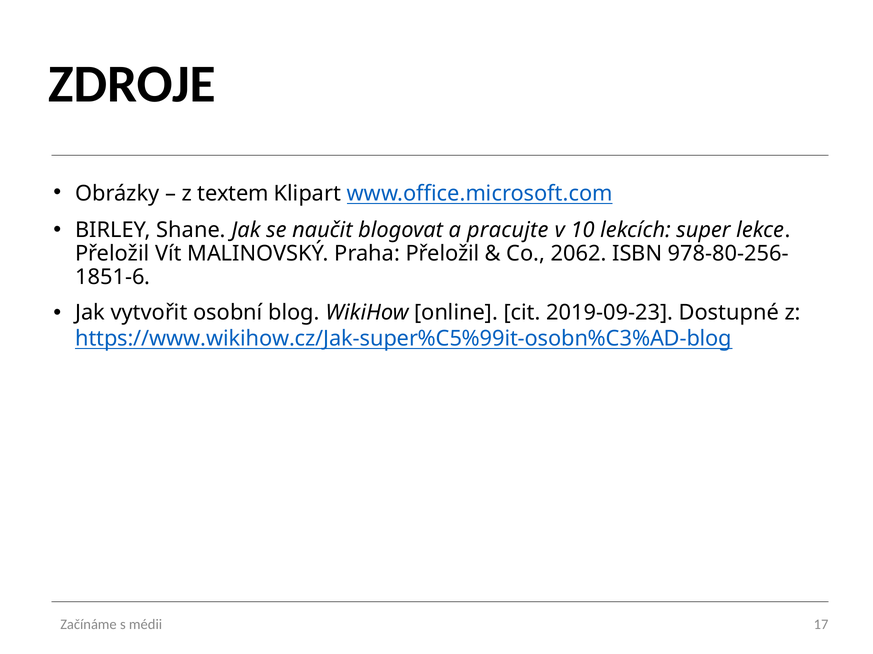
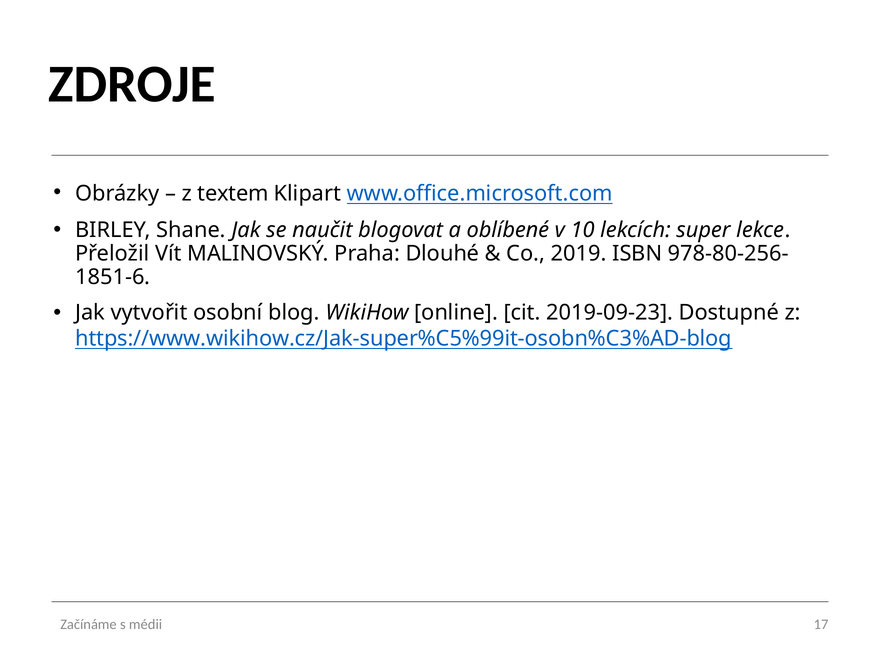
pracujte: pracujte -> oblíbené
Praha Přeložil: Přeložil -> Dlouhé
2062: 2062 -> 2019
